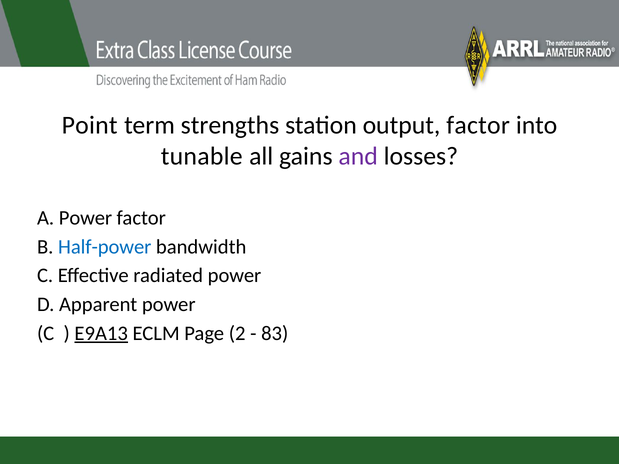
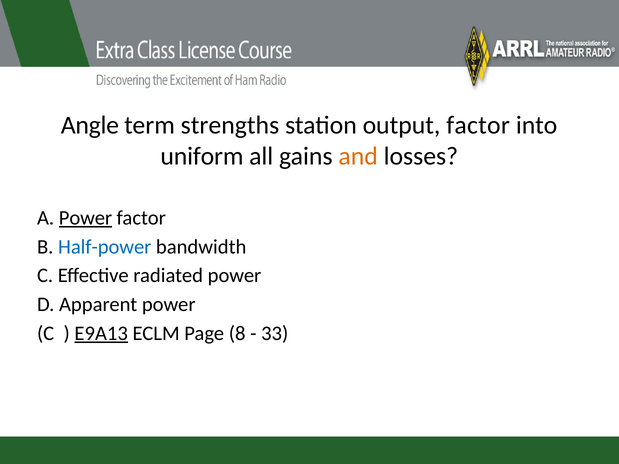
Point: Point -> Angle
tunable: tunable -> uniform
and colour: purple -> orange
Power at (85, 218) underline: none -> present
2: 2 -> 8
83: 83 -> 33
